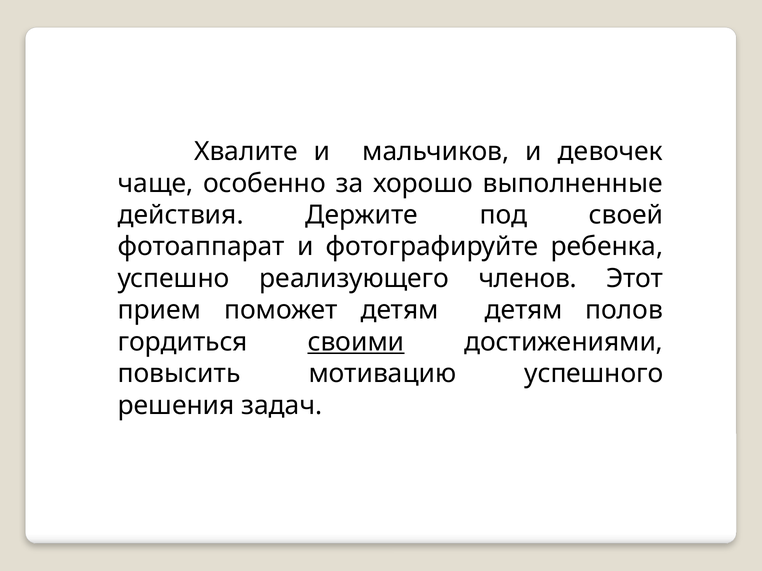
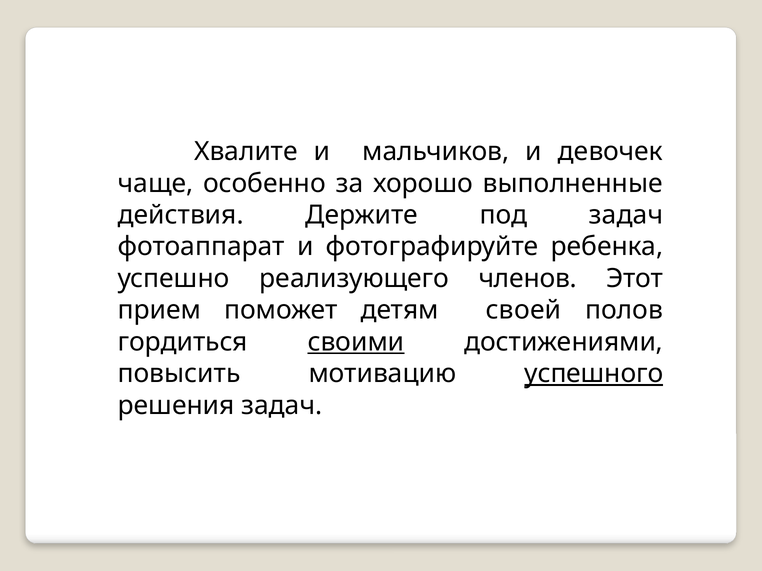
под своей: своей -> задач
детям детям: детям -> своей
успешного underline: none -> present
